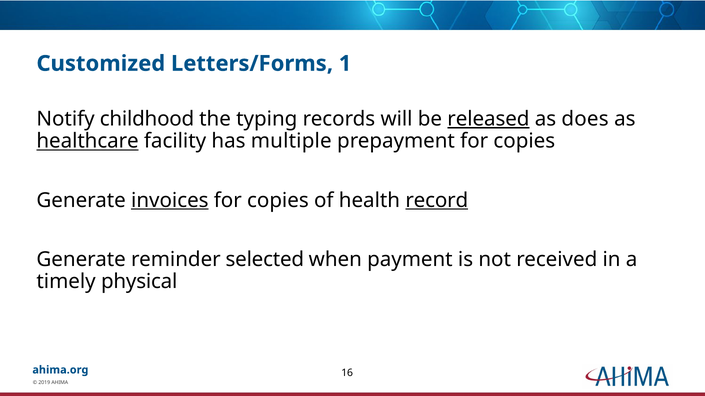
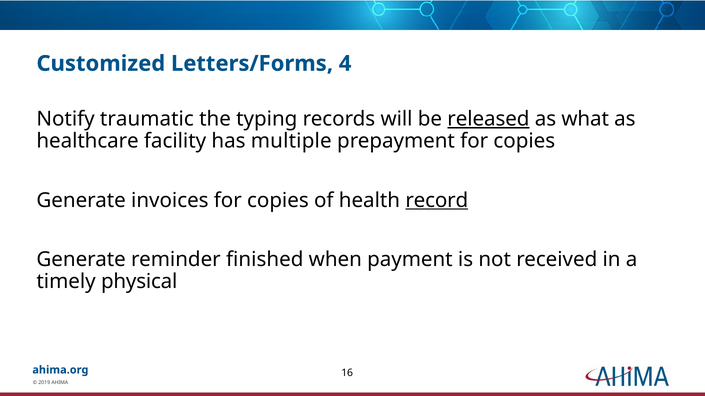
1: 1 -> 4
childhood: childhood -> traumatic
does: does -> what
healthcare underline: present -> none
invoices underline: present -> none
selected: selected -> finished
